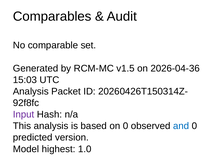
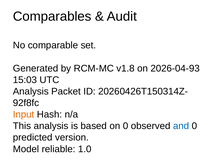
v1.5: v1.5 -> v1.8
2026-04-36: 2026-04-36 -> 2026-04-93
Input colour: purple -> orange
highest: highest -> reliable
